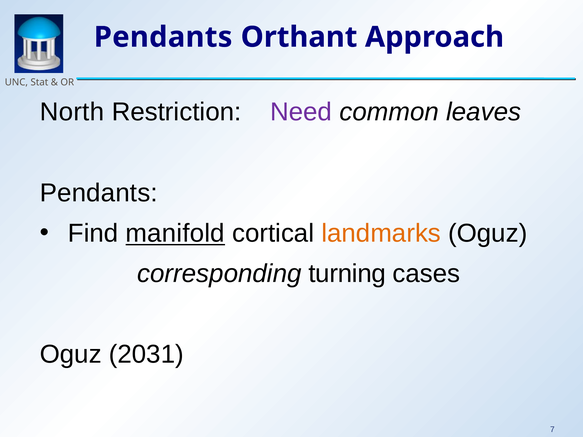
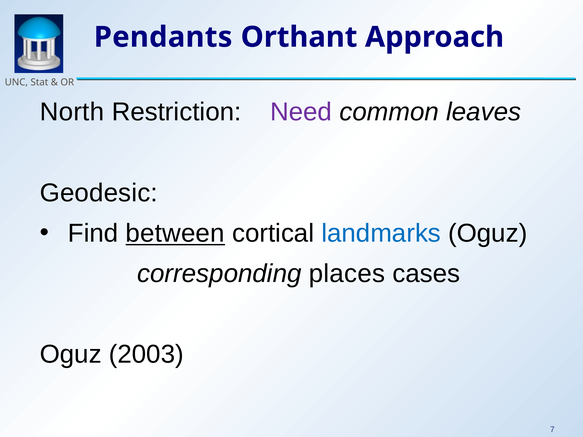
Pendants at (99, 193): Pendants -> Geodesic
manifold: manifold -> between
landmarks colour: orange -> blue
turning: turning -> places
2031: 2031 -> 2003
